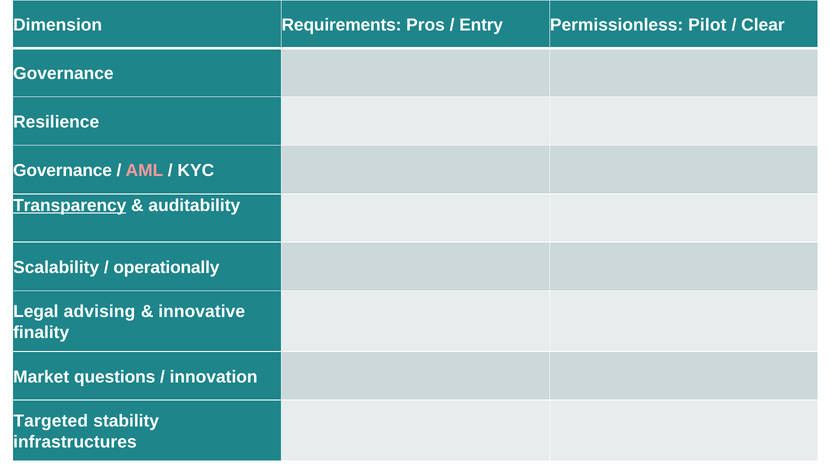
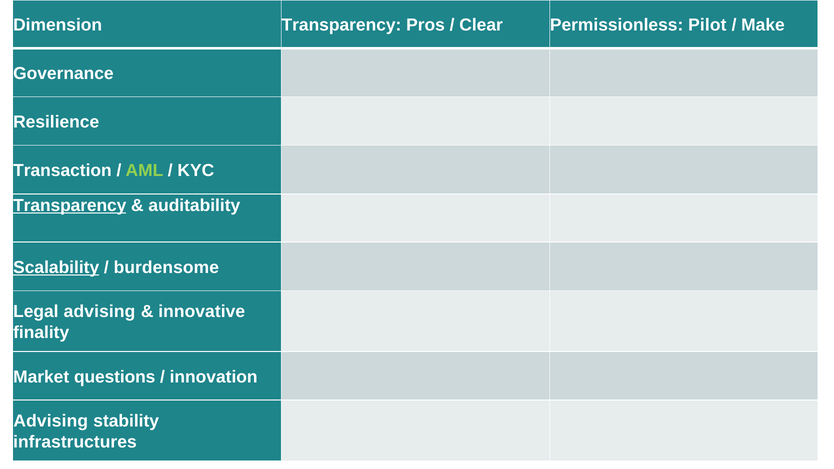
Dimension Requirements: Requirements -> Transparency
Entry: Entry -> Clear
Clear: Clear -> Make
Governance at (63, 171): Governance -> Transaction
AML colour: pink -> light green
Scalability underline: none -> present
operationally: operationally -> burdensome
Targeted at (51, 421): Targeted -> Advising
